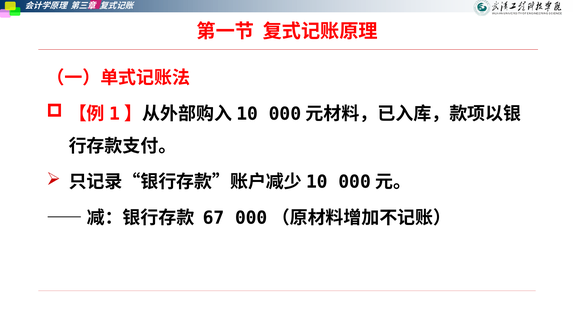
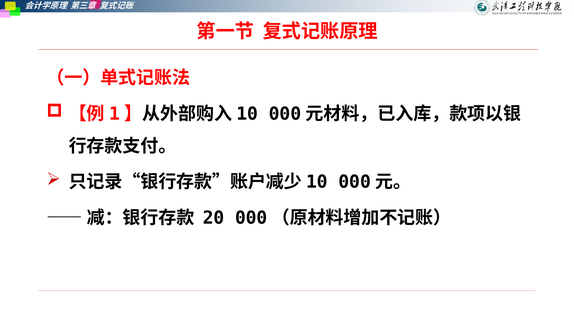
67: 67 -> 20
